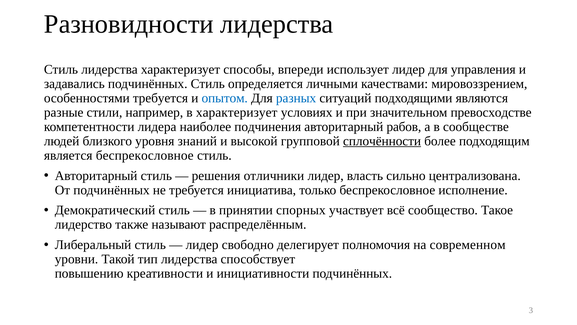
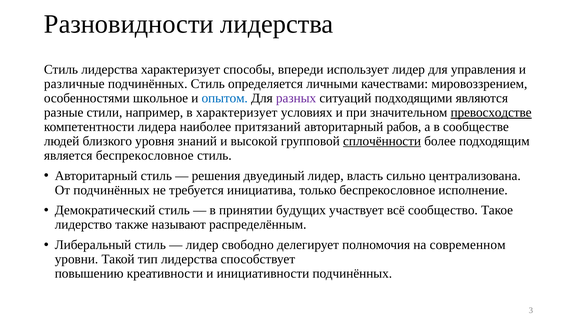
задавались: задавались -> различные
особенностями требуется: требуется -> школьное
разных colour: blue -> purple
превосходстве underline: none -> present
подчинения: подчинения -> притязаний
отличники: отличники -> двуединый
спорных: спорных -> будущих
